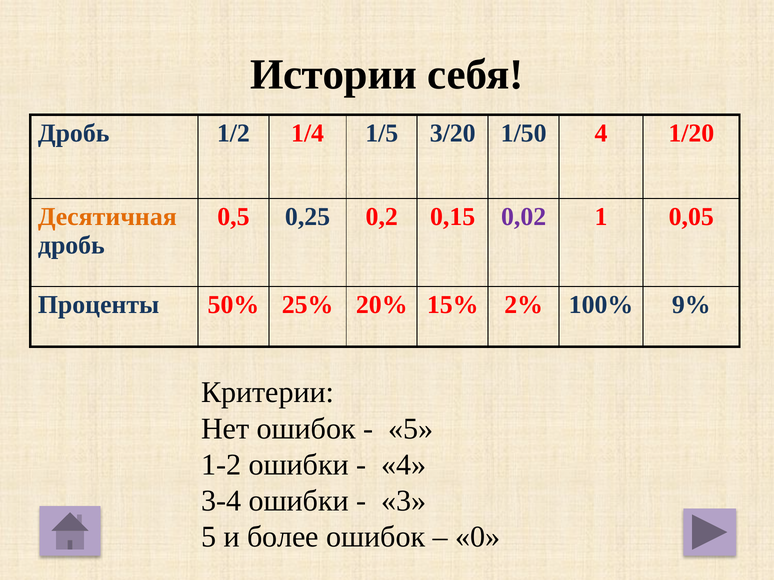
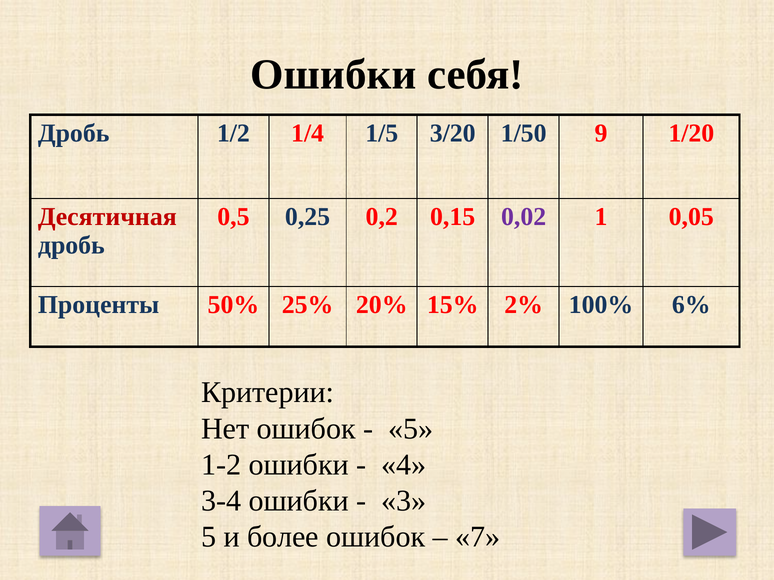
Истории at (333, 75): Истории -> Ошибки
1/50 4: 4 -> 9
Десятичная colour: orange -> red
9%: 9% -> 6%
0: 0 -> 7
